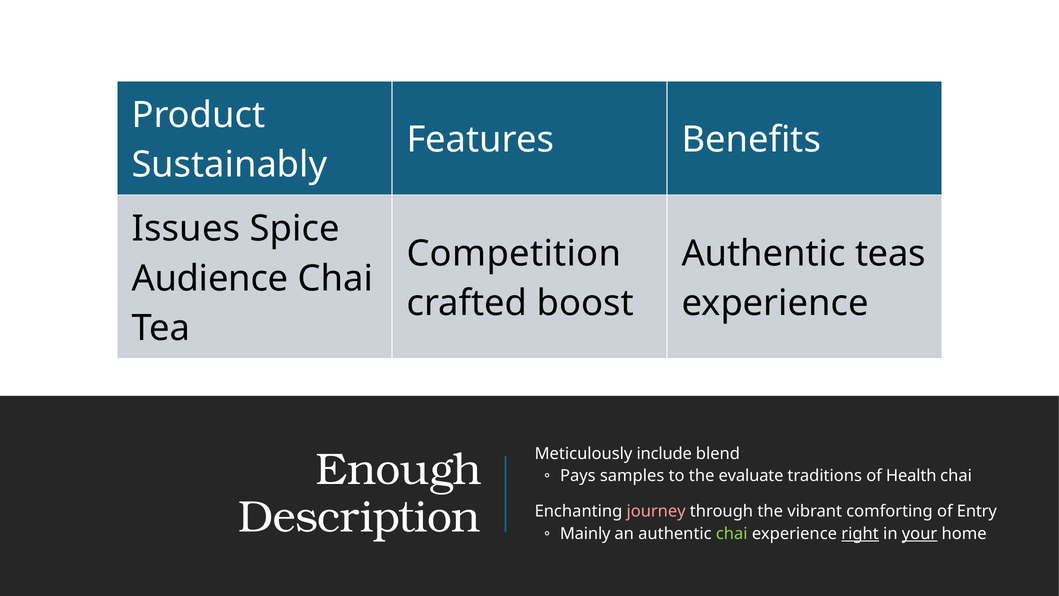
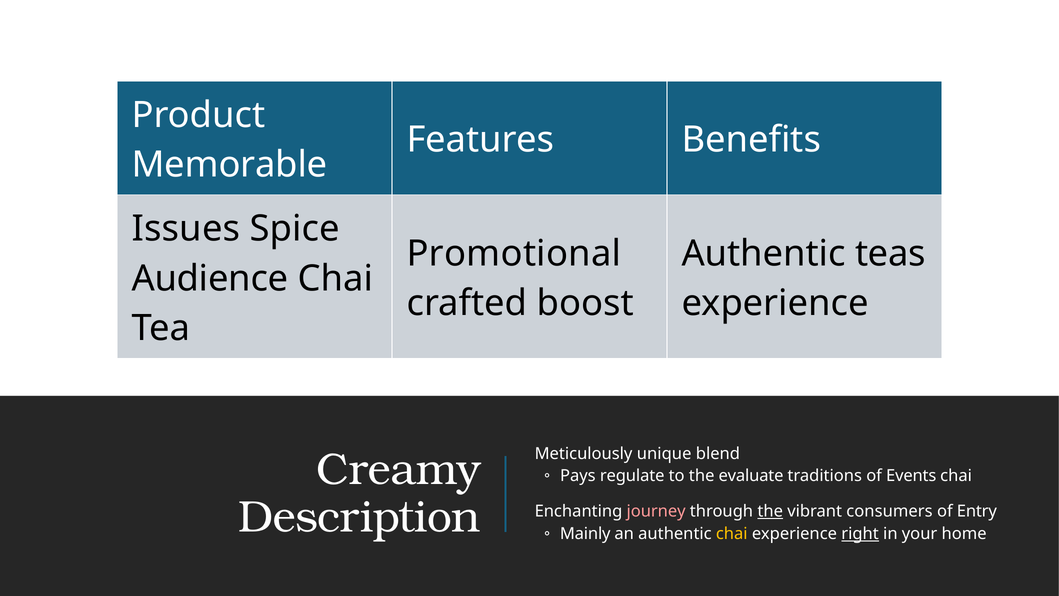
Sustainably: Sustainably -> Memorable
Competition: Competition -> Promotional
include: include -> unique
Enough: Enough -> Creamy
samples: samples -> regulate
Health: Health -> Events
the at (770, 511) underline: none -> present
comforting: comforting -> consumers
chai at (732, 534) colour: light green -> yellow
your underline: present -> none
